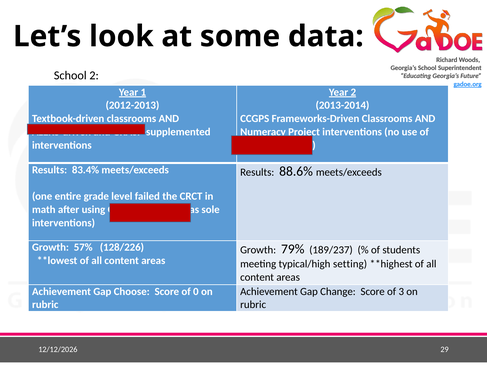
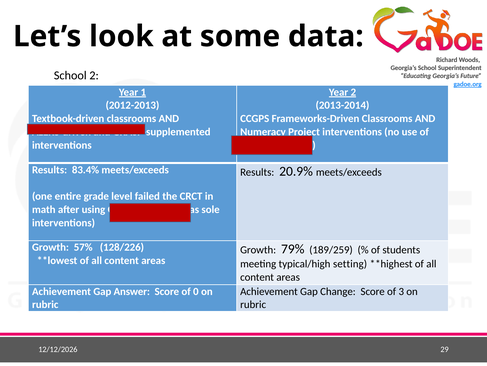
88.6%: 88.6% -> 20.9%
189/237: 189/237 -> 189/259
Choose: Choose -> Answer
